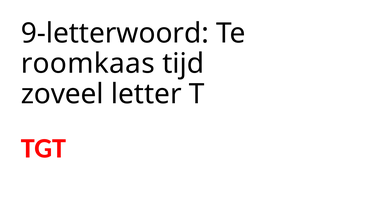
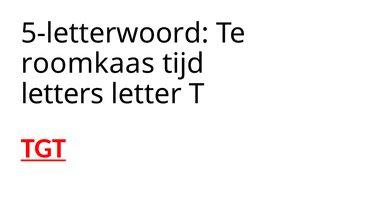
9-letterwoord: 9-letterwoord -> 5-letterwoord
zoveel: zoveel -> letters
TGT underline: none -> present
